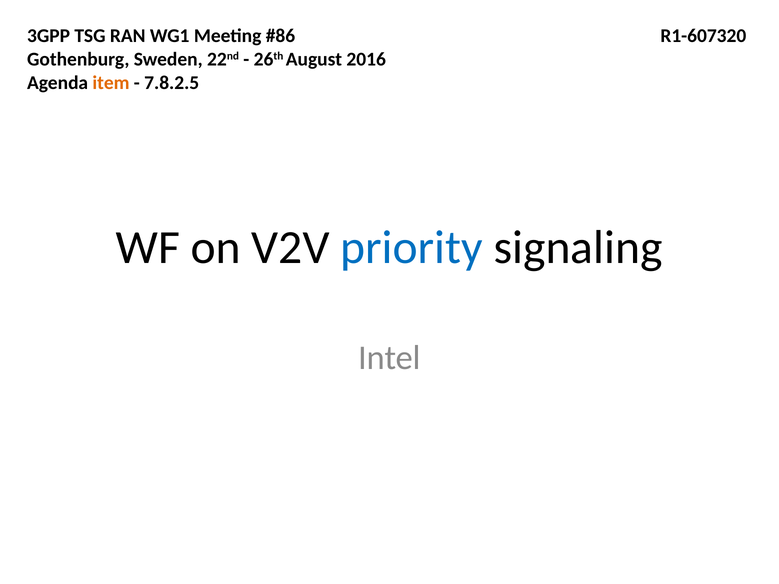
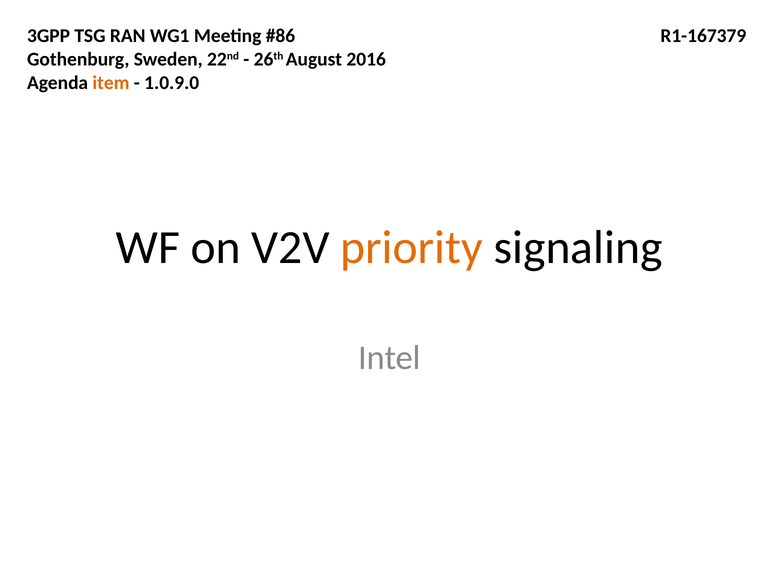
R1-607320: R1-607320 -> R1-167379
7.8.2.5: 7.8.2.5 -> 1.0.9.0
priority colour: blue -> orange
